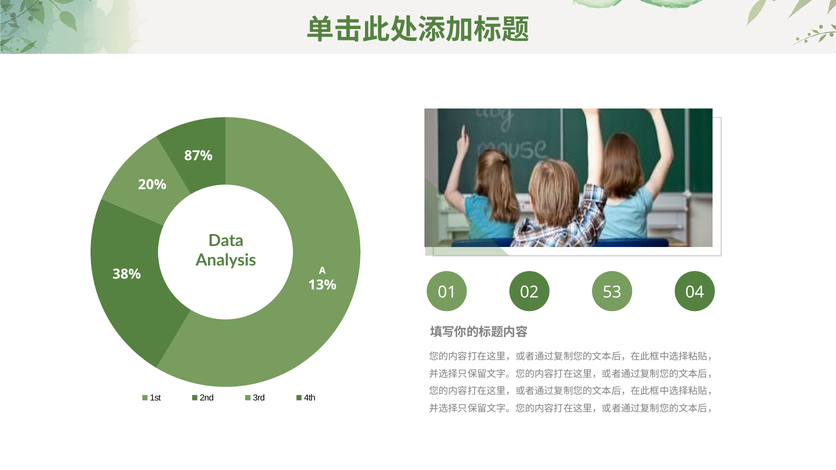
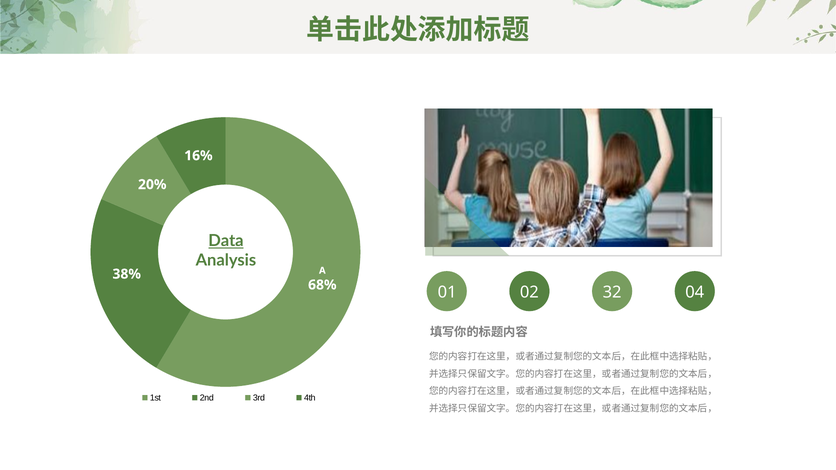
87%: 87% -> 16%
Data underline: none -> present
13%: 13% -> 68%
53: 53 -> 32
